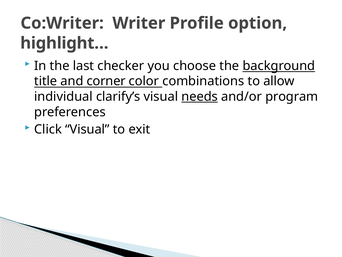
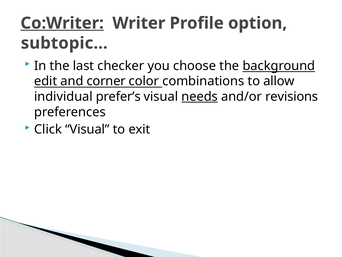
Co:Writer underline: none -> present
highlight…: highlight… -> subtopic…
title: title -> edit
clarify’s: clarify’s -> prefer’s
program: program -> revisions
